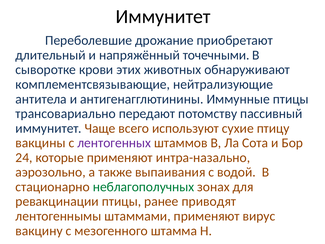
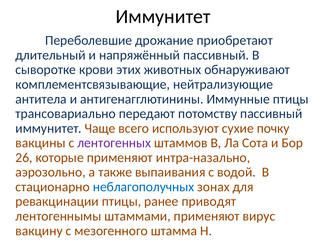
напряжённый точечными: точечными -> пассивный
птицу: птицу -> почку
24: 24 -> 26
неблагополучных colour: green -> blue
